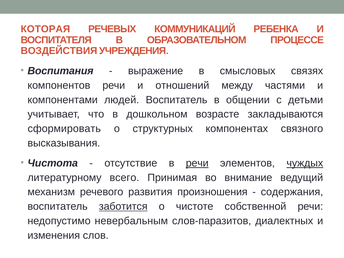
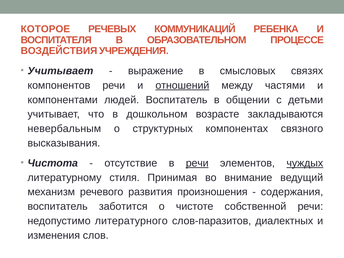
КОТОРАЯ: КОТОРАЯ -> КОТОРОЕ
Воспитания at (60, 71): Воспитания -> Учитывает
отношений underline: none -> present
сформировать: сформировать -> невербальным
всего: всего -> стиля
заботится underline: present -> none
невербальным: невербальным -> литературного
